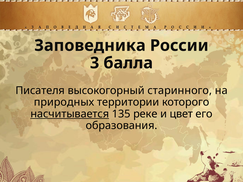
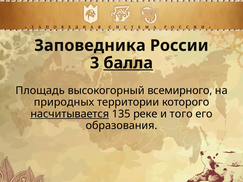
балла underline: none -> present
Писателя: Писателя -> Площадь
старинного: старинного -> всемирного
цвет: цвет -> того
